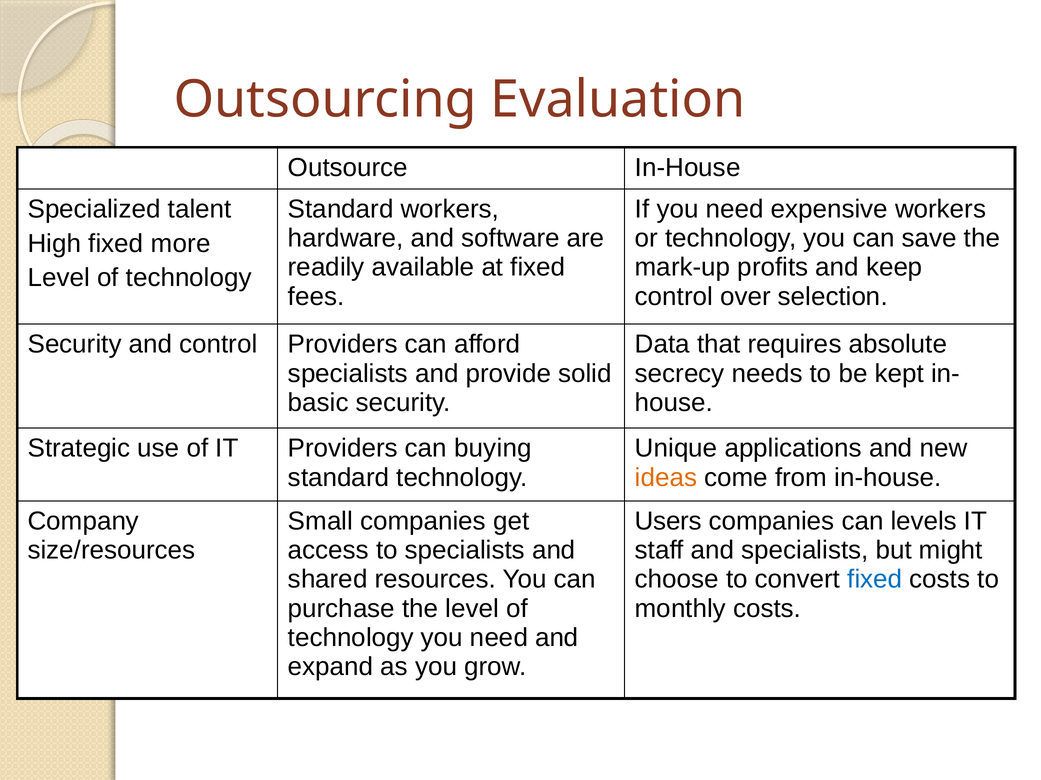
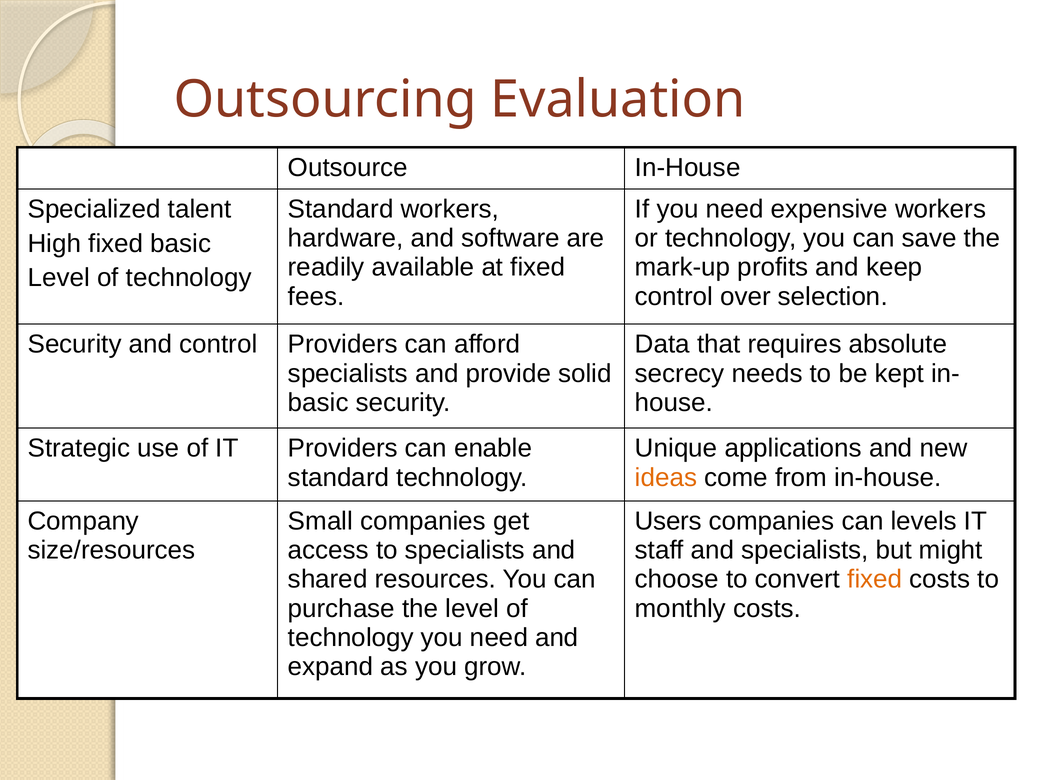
fixed more: more -> basic
buying: buying -> enable
fixed at (875, 580) colour: blue -> orange
